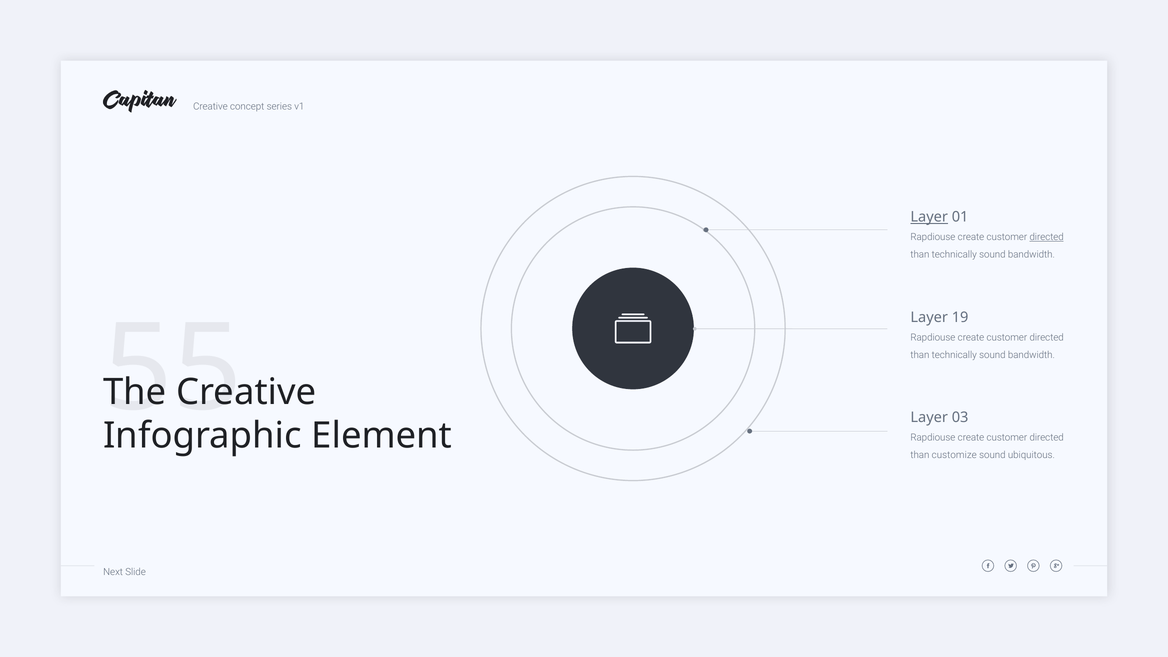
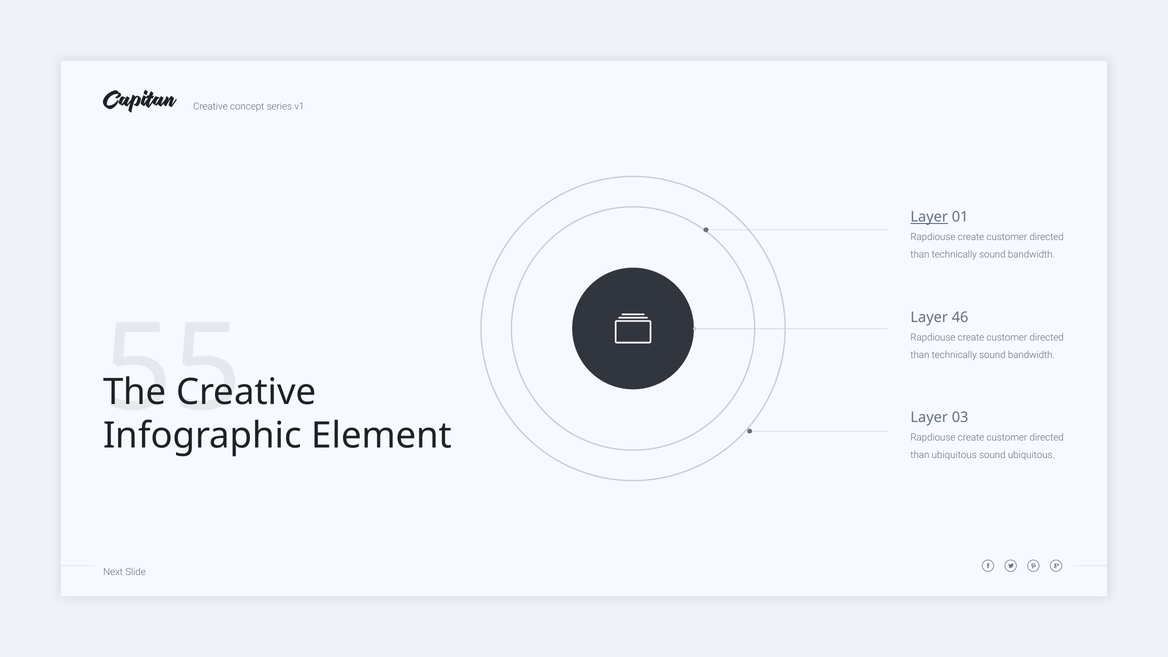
directed at (1047, 237) underline: present -> none
19: 19 -> 46
than customize: customize -> ubiquitous
